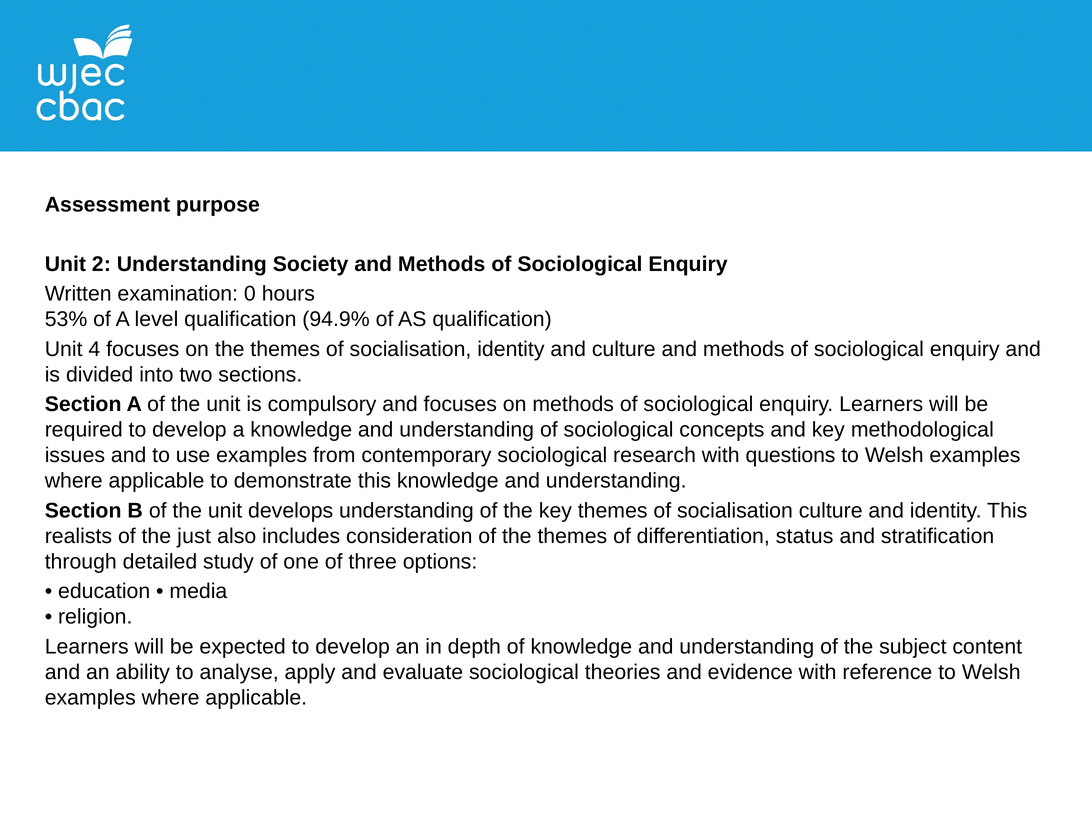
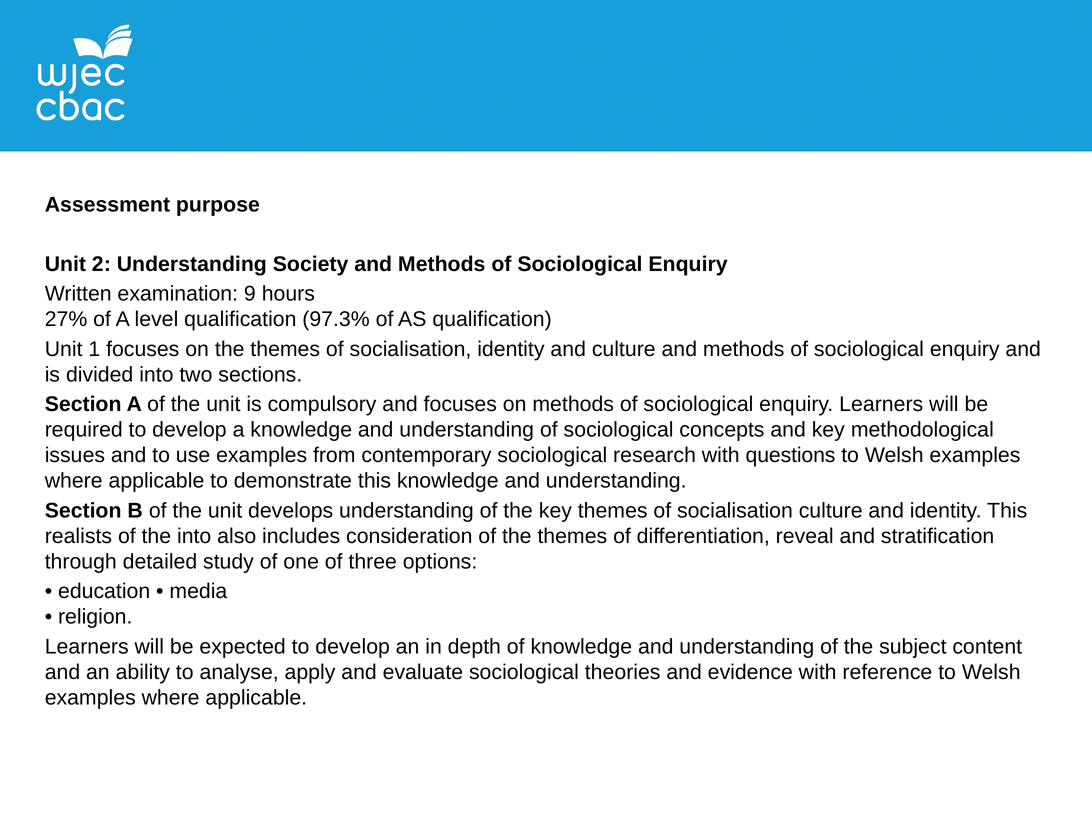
0: 0 -> 9
53%: 53% -> 27%
94.9%: 94.9% -> 97.3%
4: 4 -> 1
the just: just -> into
status: status -> reveal
